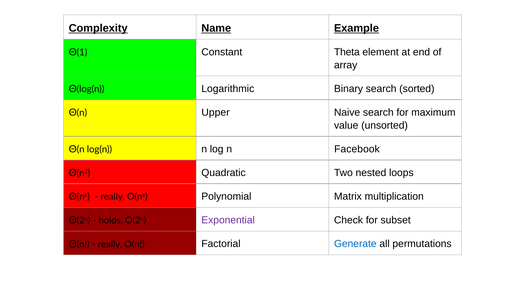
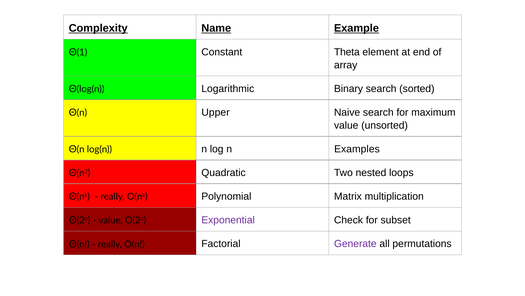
Facebook: Facebook -> Examples
holds at (111, 220): holds -> value
Generate colour: blue -> purple
